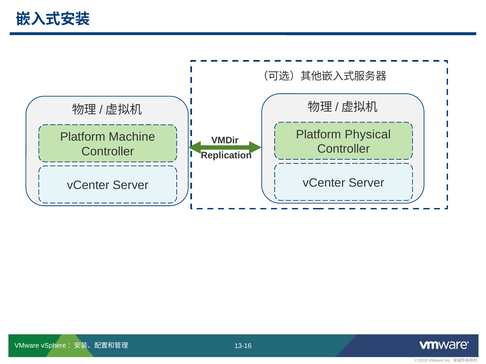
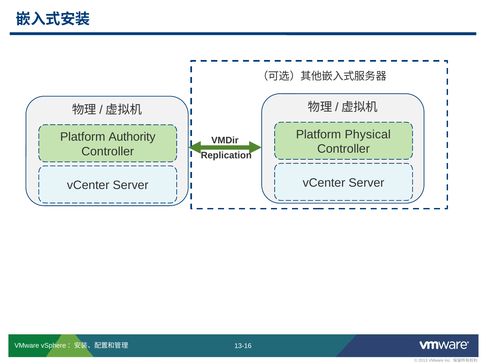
Machine: Machine -> Authority
